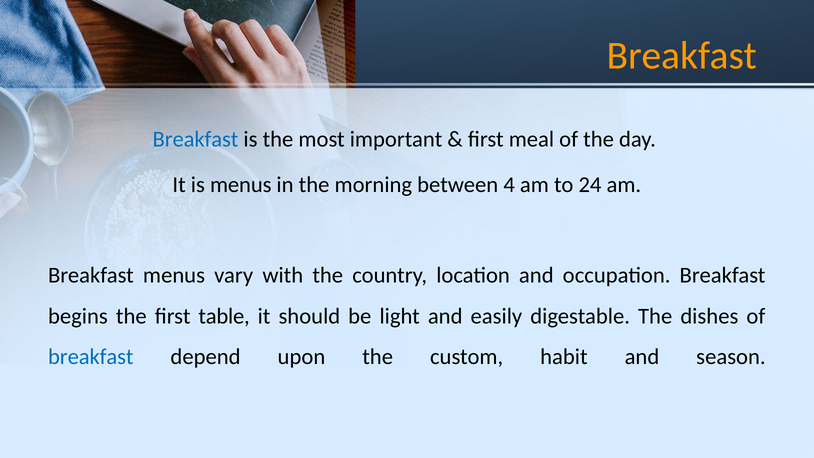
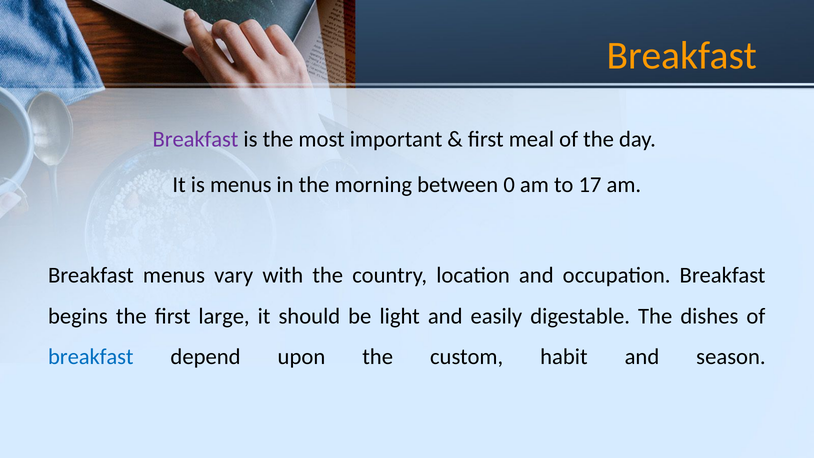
Breakfast at (195, 139) colour: blue -> purple
4: 4 -> 0
24: 24 -> 17
table: table -> large
